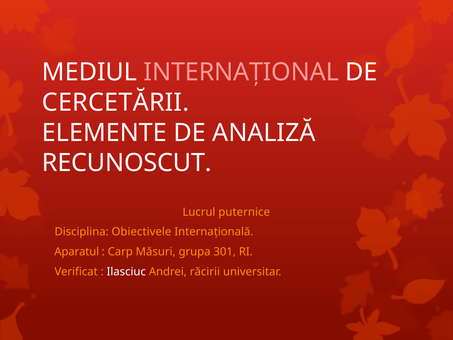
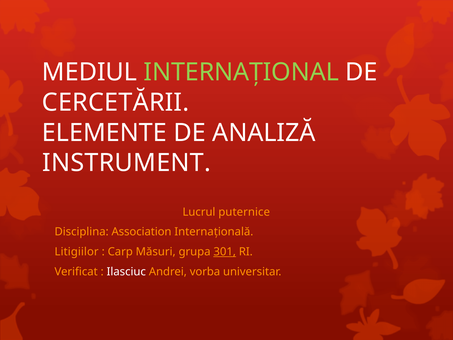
INTERNAȚIONAL colour: pink -> light green
RECUNOSCUT: RECUNOSCUT -> INSTRUMENT
Obiectivele: Obiectivele -> Association
Aparatul: Aparatul -> Litigiilor
301 underline: none -> present
răcirii: răcirii -> vorba
